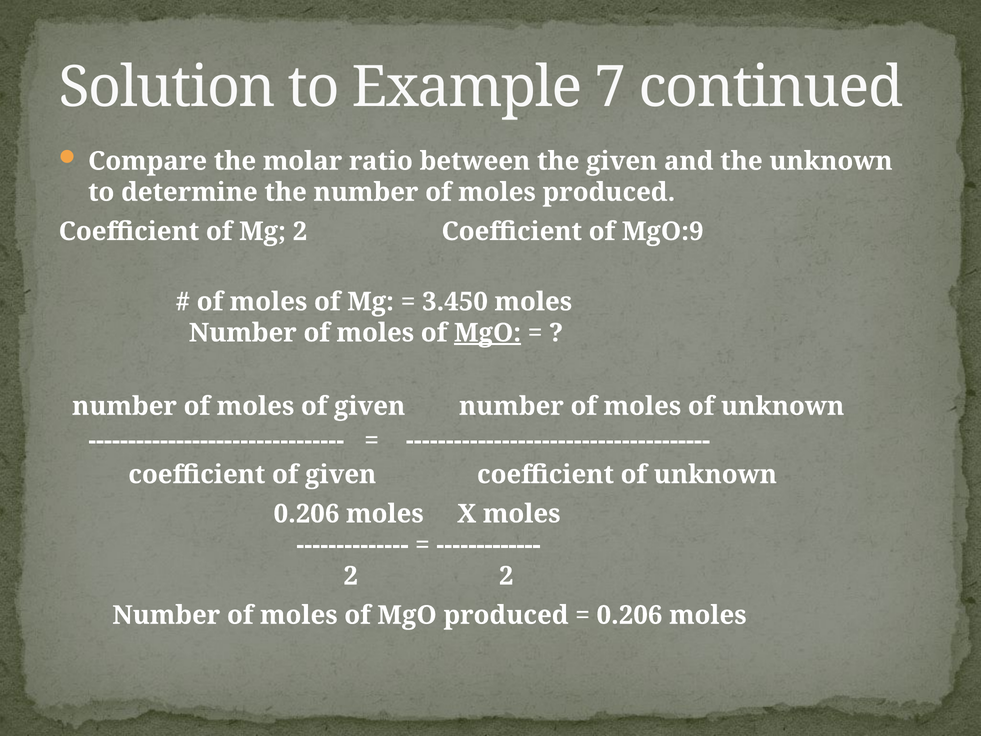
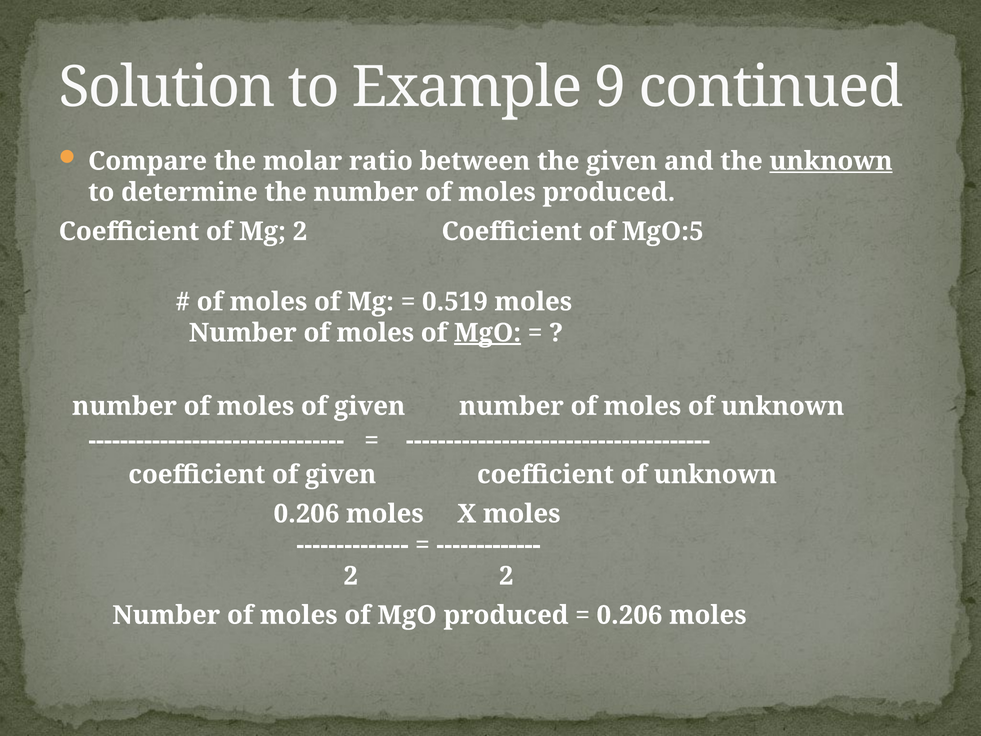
7: 7 -> 9
unknown at (831, 161) underline: none -> present
MgO:9: MgO:9 -> MgO:5
3.450: 3.450 -> 0.519
